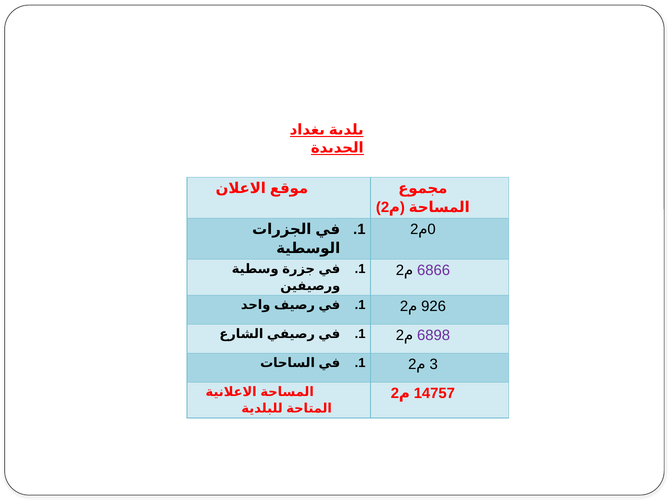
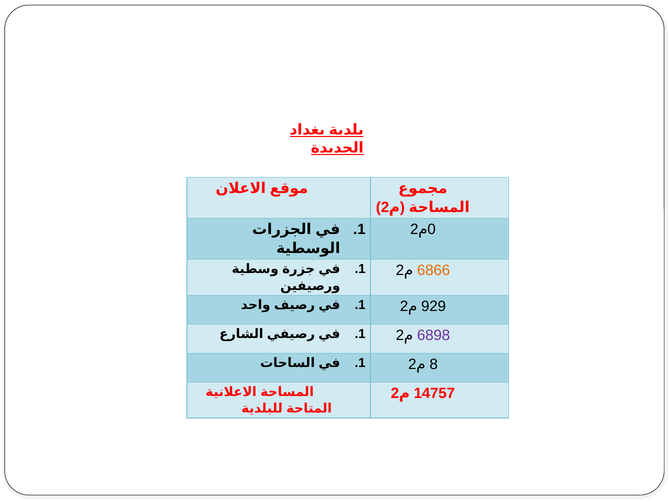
6866 colour: purple -> orange
926: 926 -> 929
3: 3 -> 8
